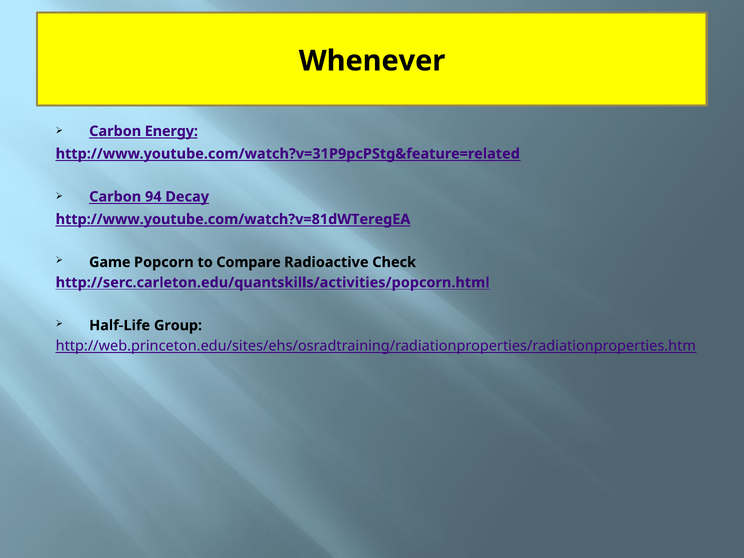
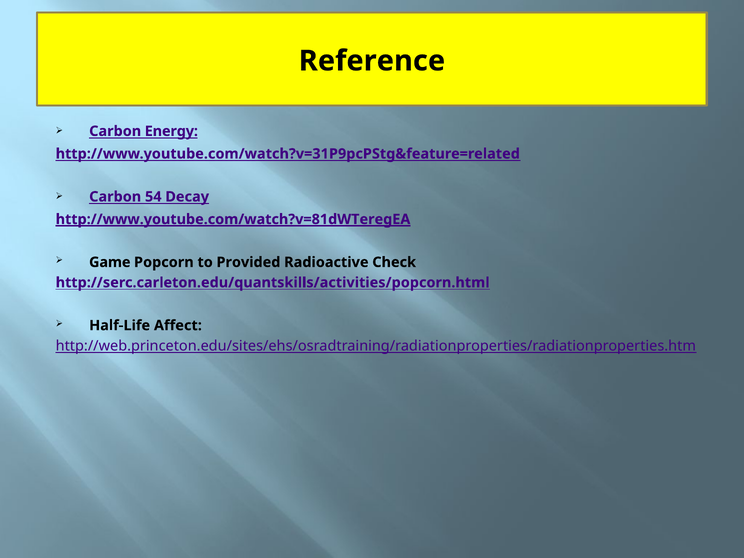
Whenever: Whenever -> Reference
94: 94 -> 54
http://www.youtube.com/watch?v=81dWTeregEA underline: none -> present
Compare: Compare -> Provided
Group: Group -> Affect
